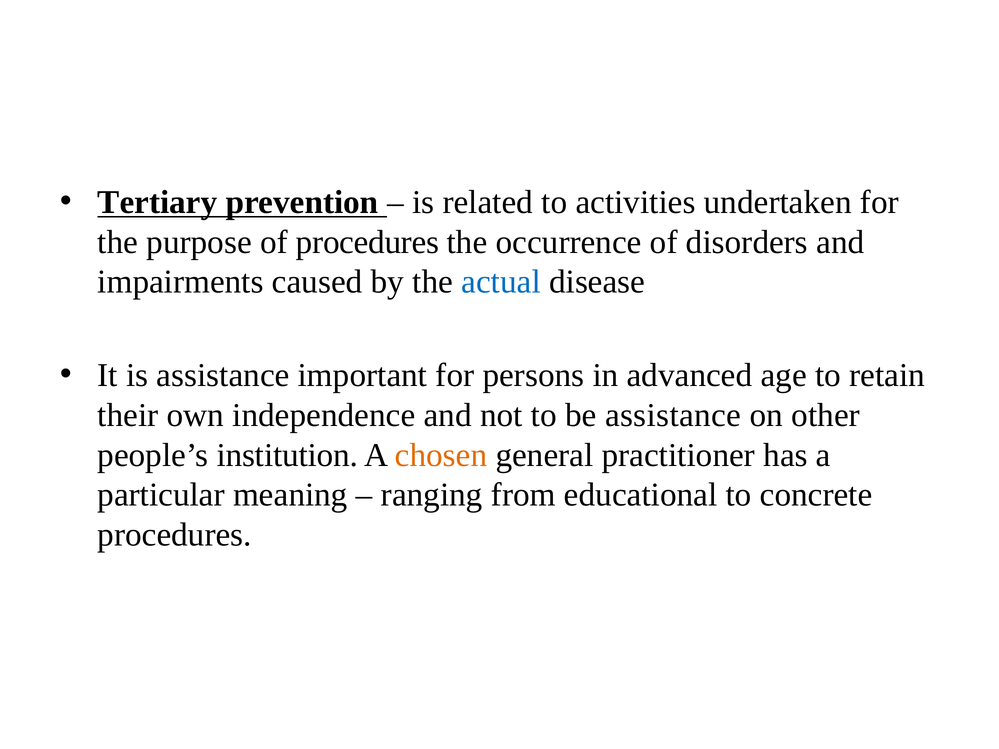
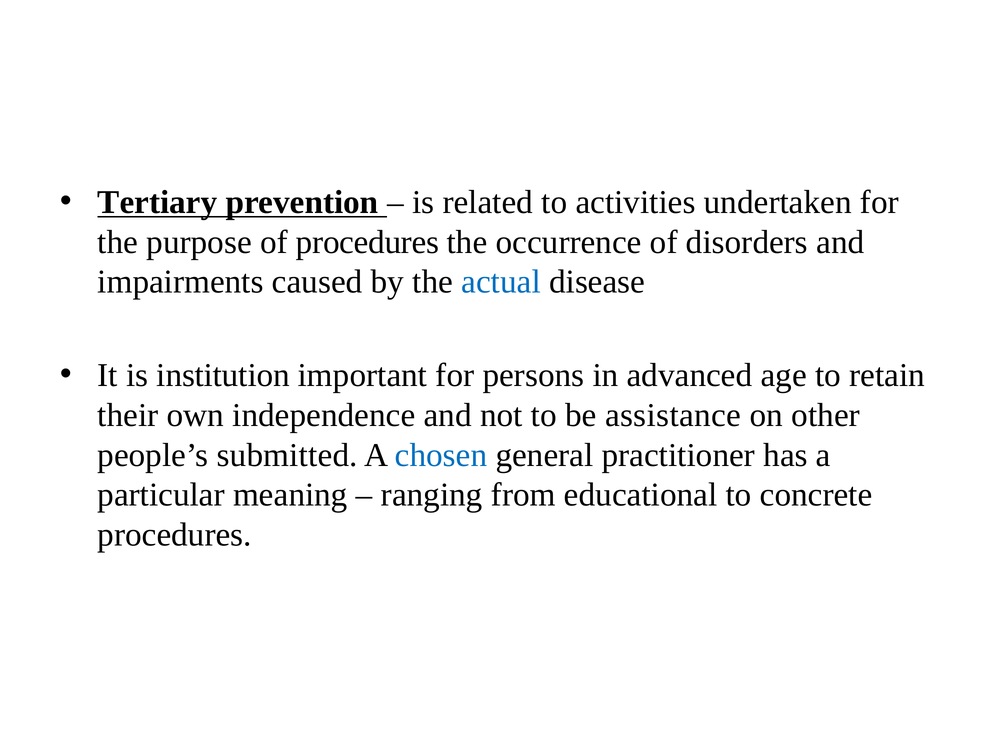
is assistance: assistance -> institution
institution: institution -> submitted
chosen colour: orange -> blue
